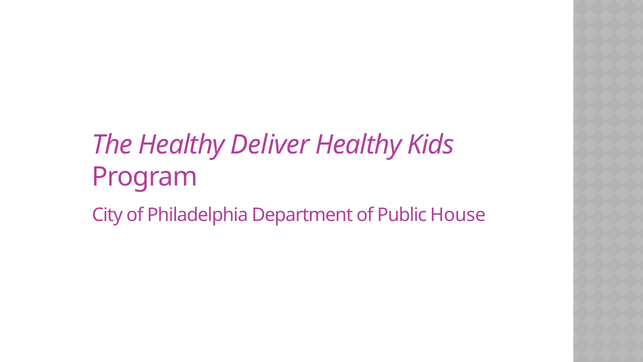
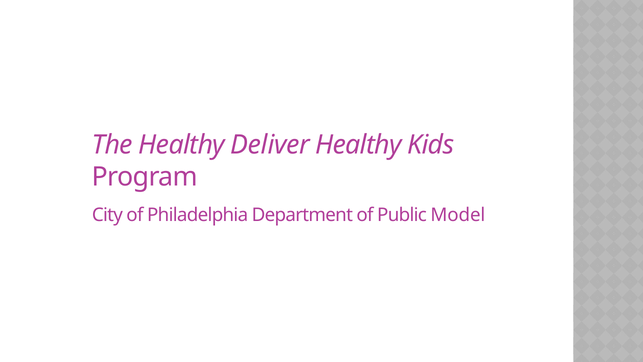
House: House -> Model
